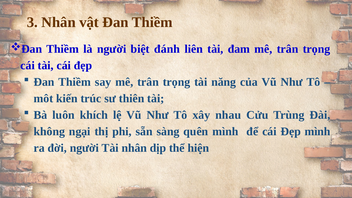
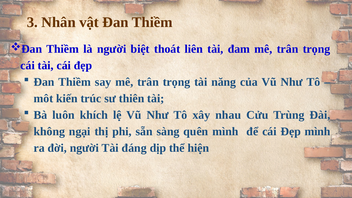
đánh: đánh -> thoát
Tài nhân: nhân -> đáng
